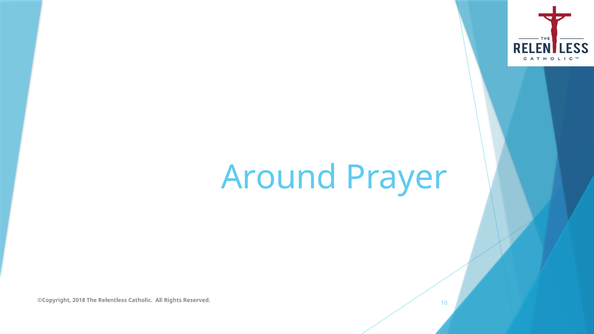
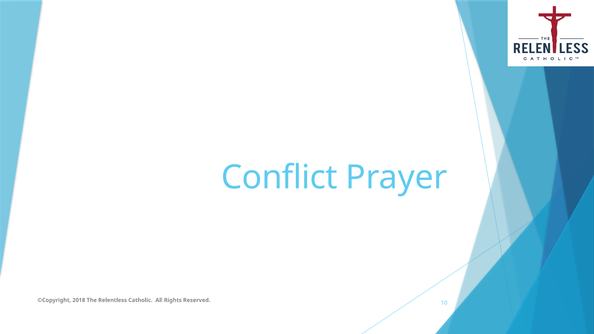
Around: Around -> Conflict
